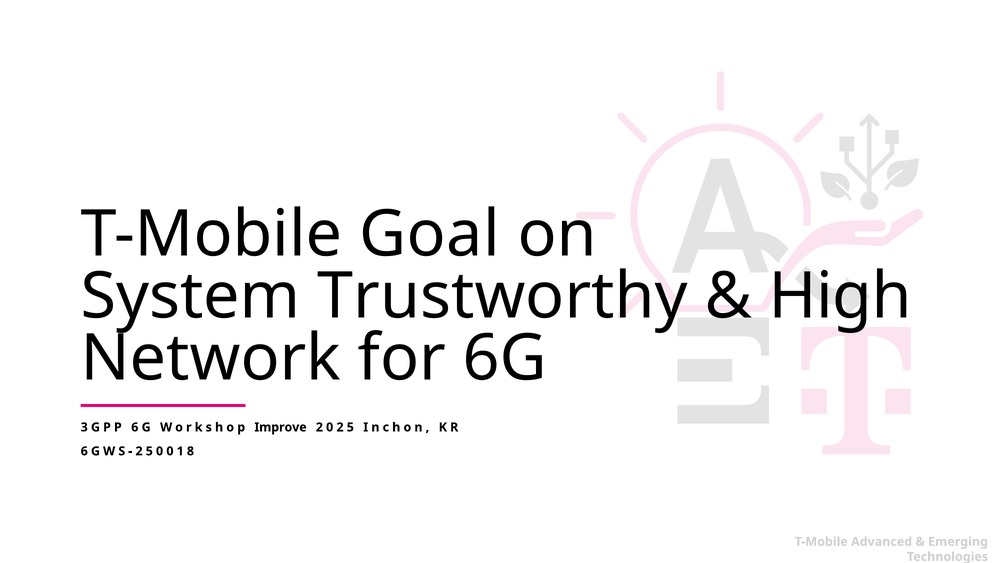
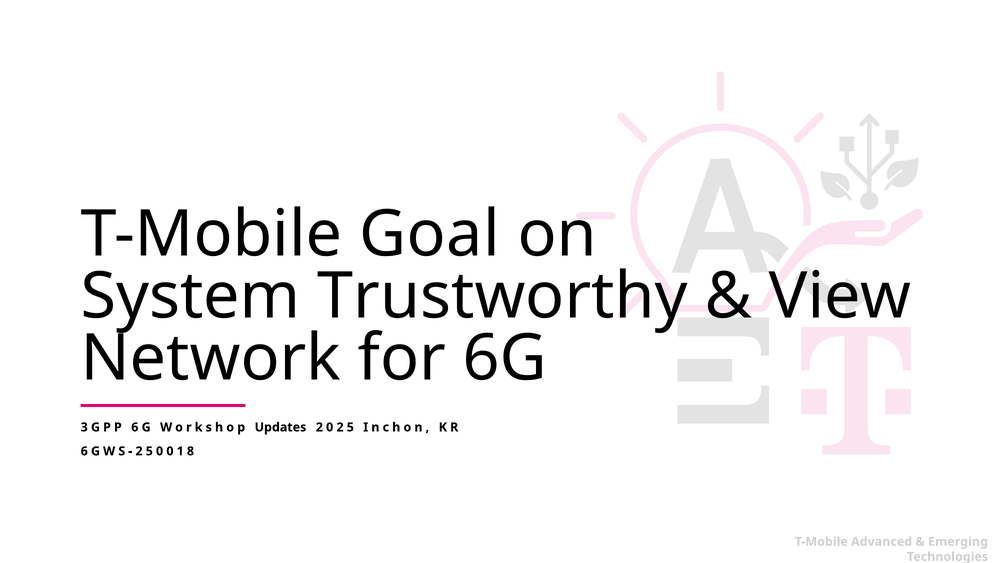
High: High -> View
Improve: Improve -> Updates
